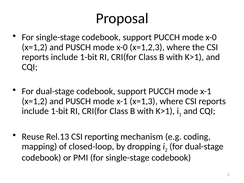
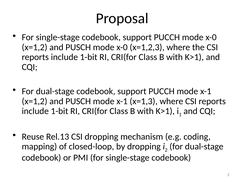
CSI reporting: reporting -> dropping
